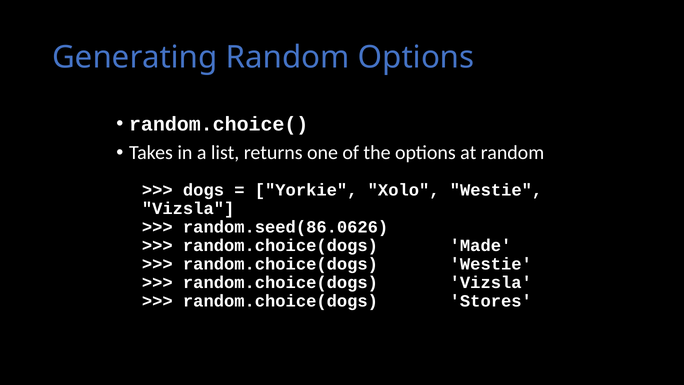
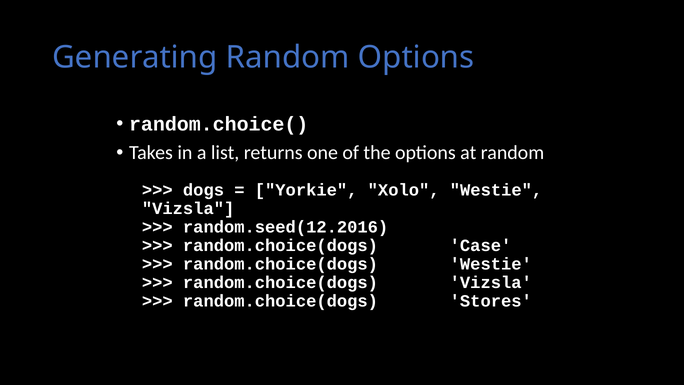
random.seed(86.0626: random.seed(86.0626 -> random.seed(12.2016
Made: Made -> Case
